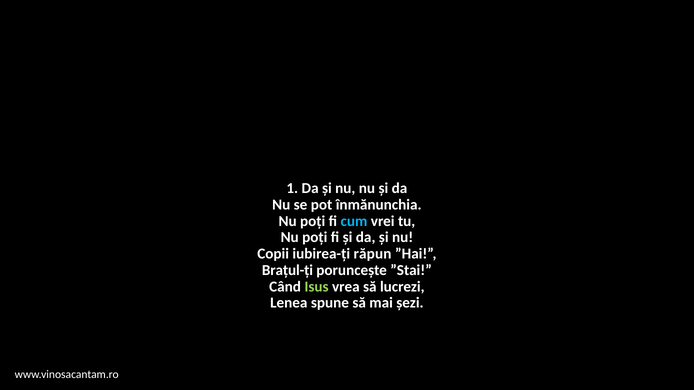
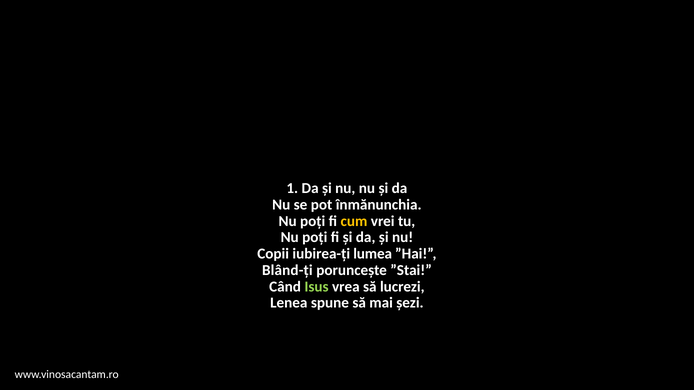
cum colour: light blue -> yellow
răpun: răpun -> lumea
Brațul-ți: Brațul-ți -> Blând-ți
